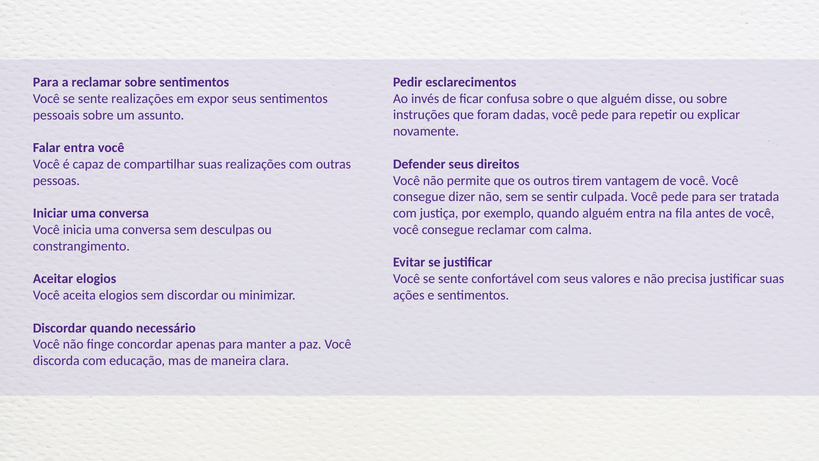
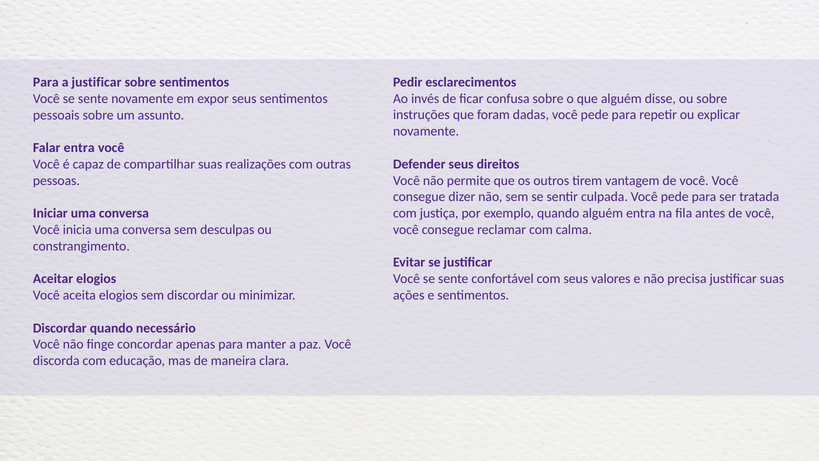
a reclamar: reclamar -> justificar
sente realizações: realizações -> novamente
